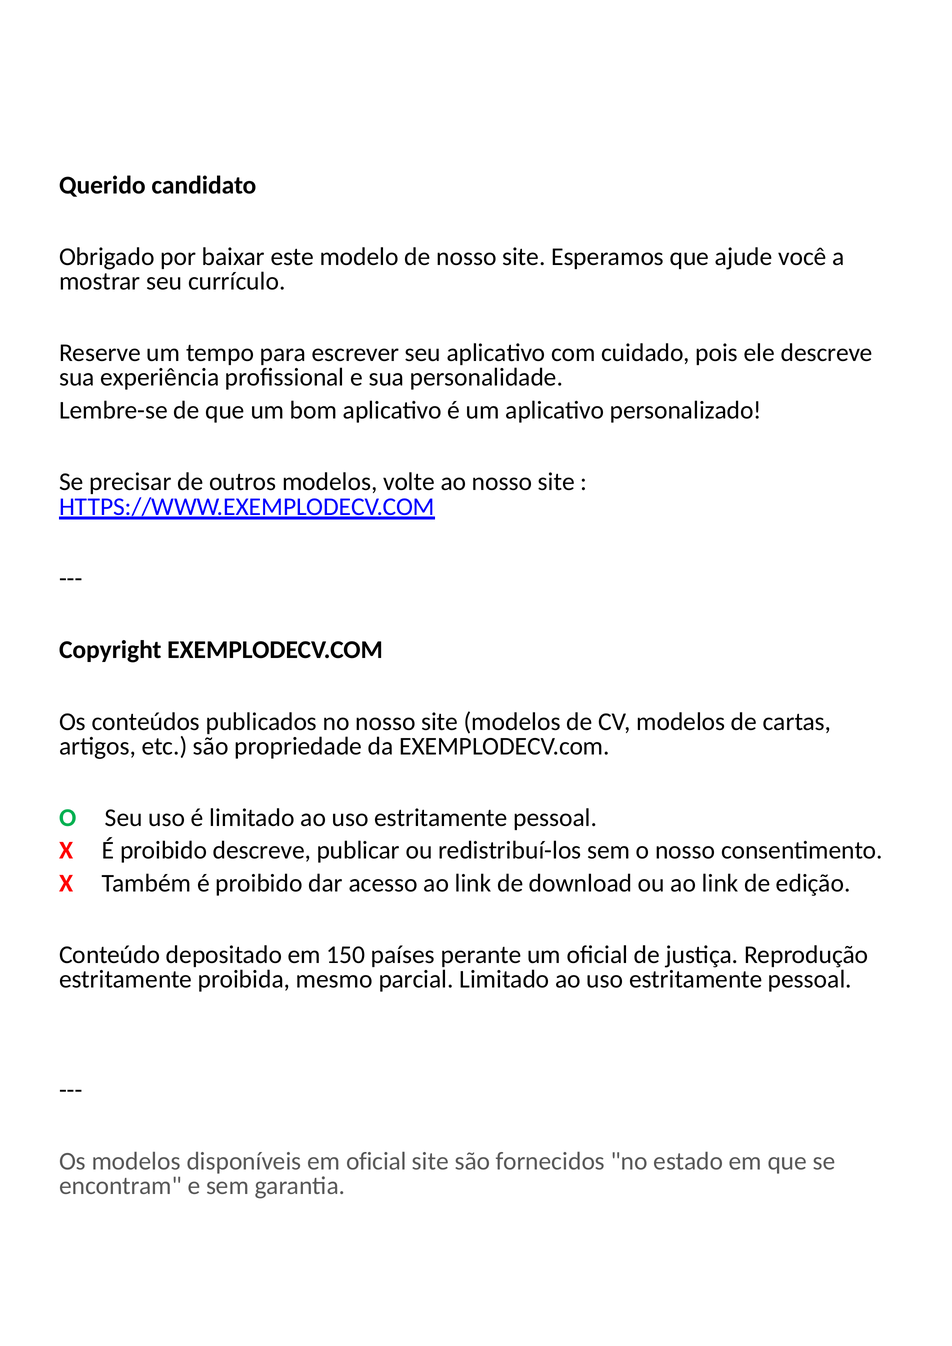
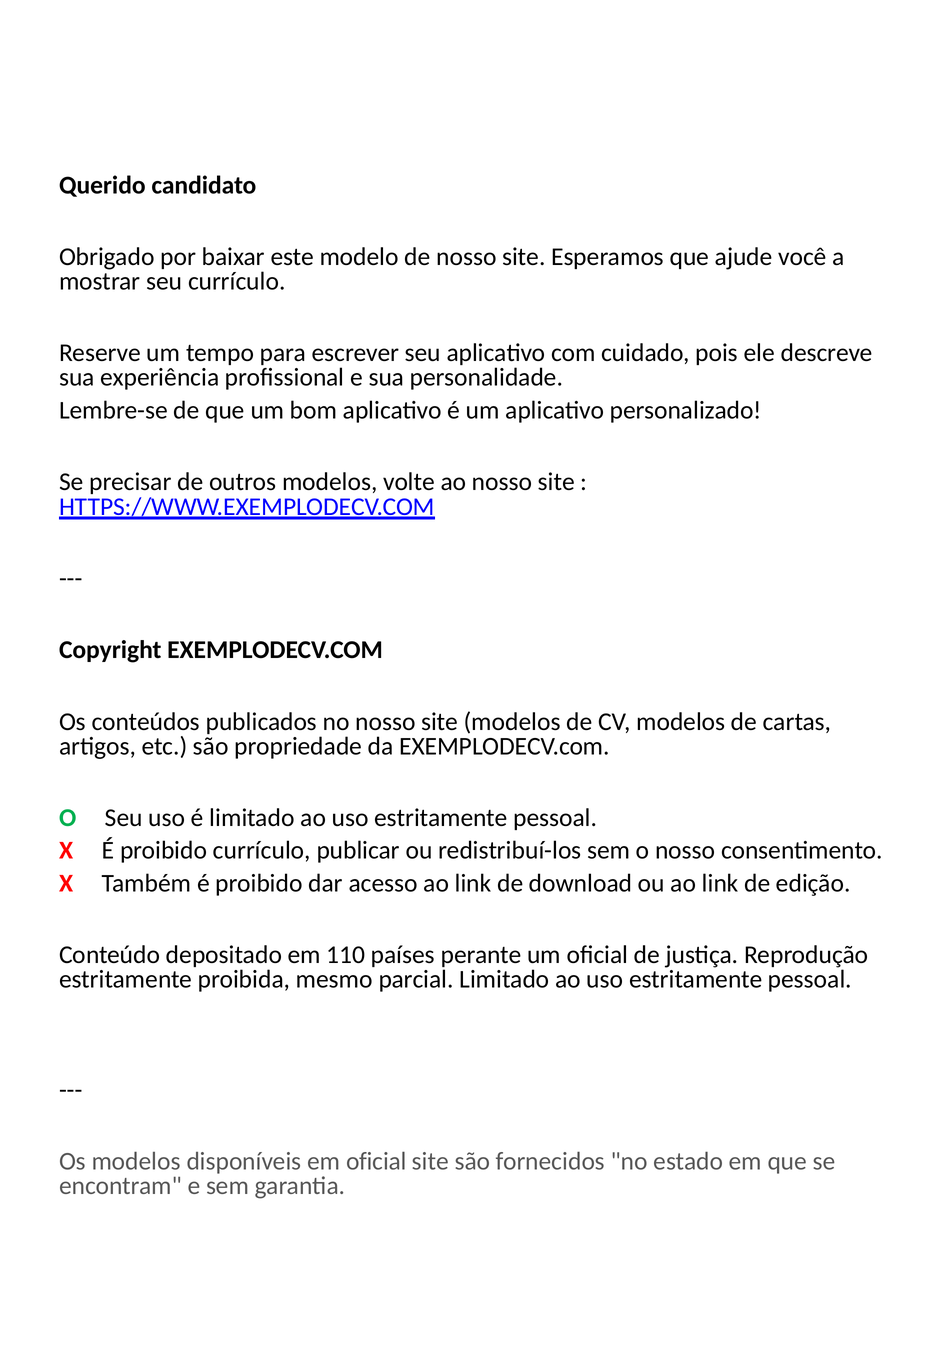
proibido descreve: descreve -> currículo
150: 150 -> 110
